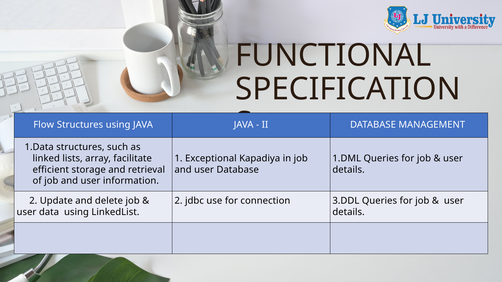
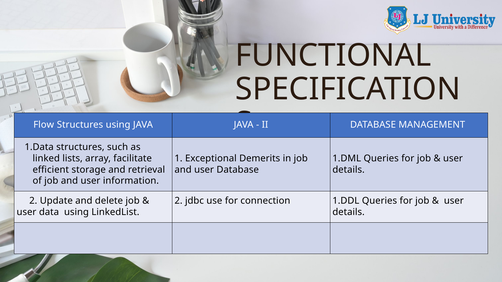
Kapadiya: Kapadiya -> Demerits
3.DDL: 3.DDL -> 1.DDL
